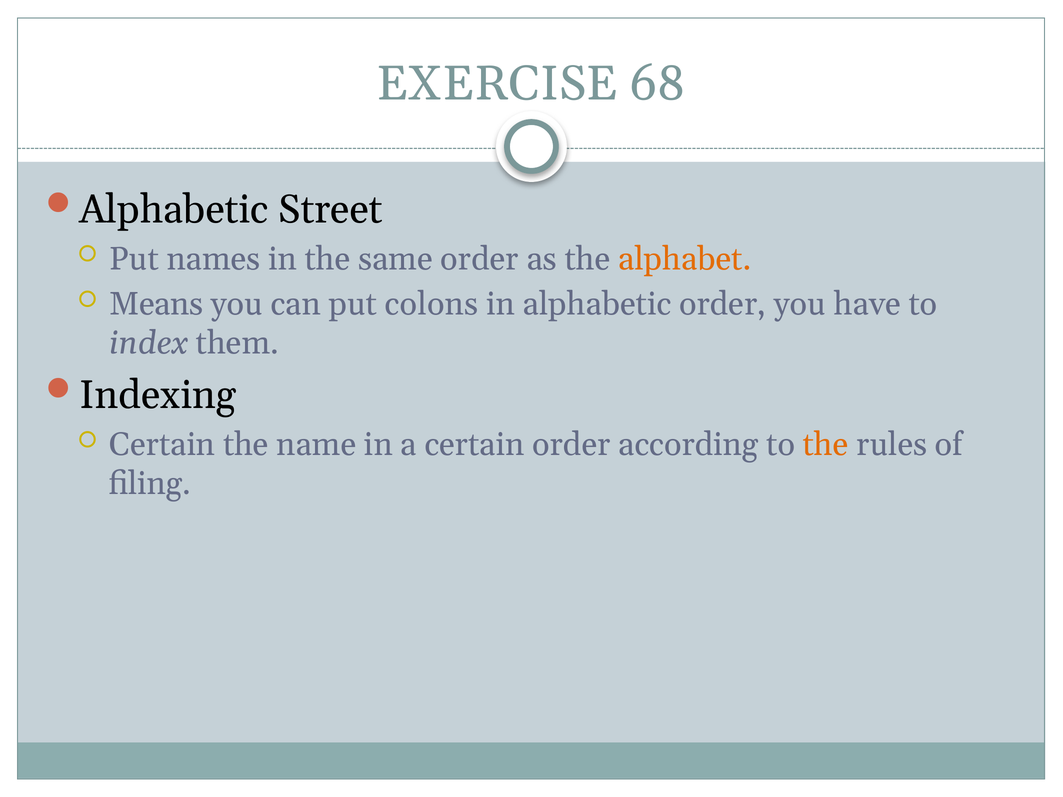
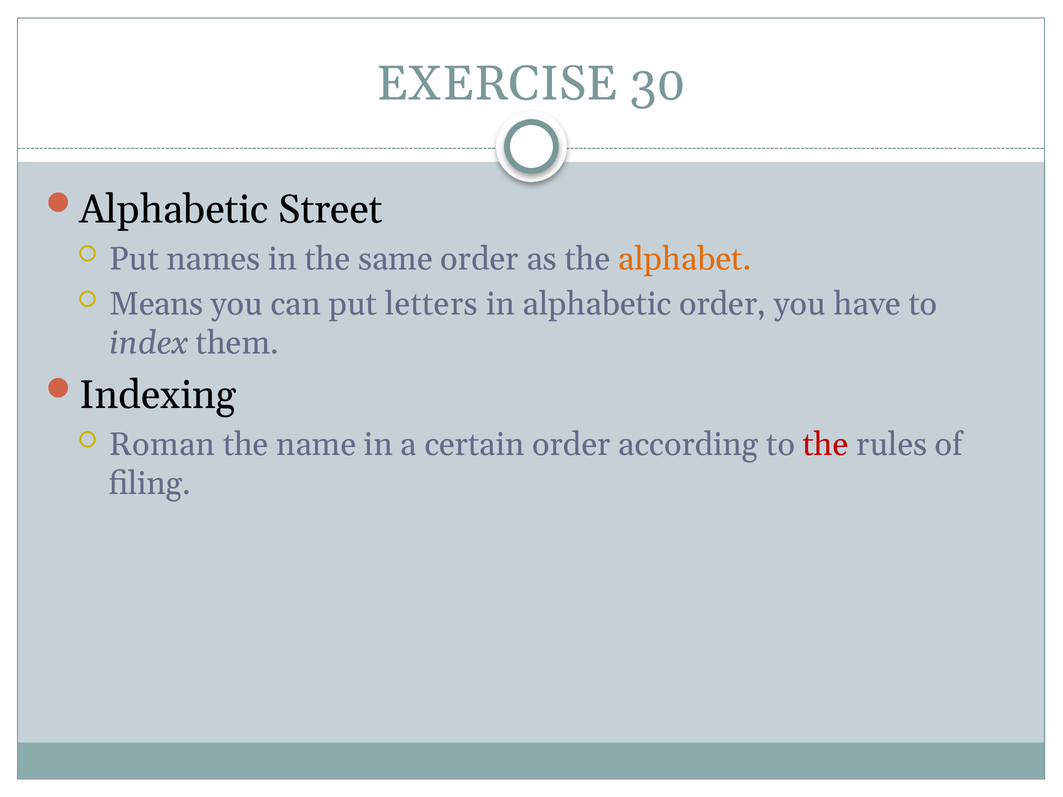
68: 68 -> 30
colons: colons -> letters
Certain at (162, 445): Certain -> Roman
the at (826, 445) colour: orange -> red
